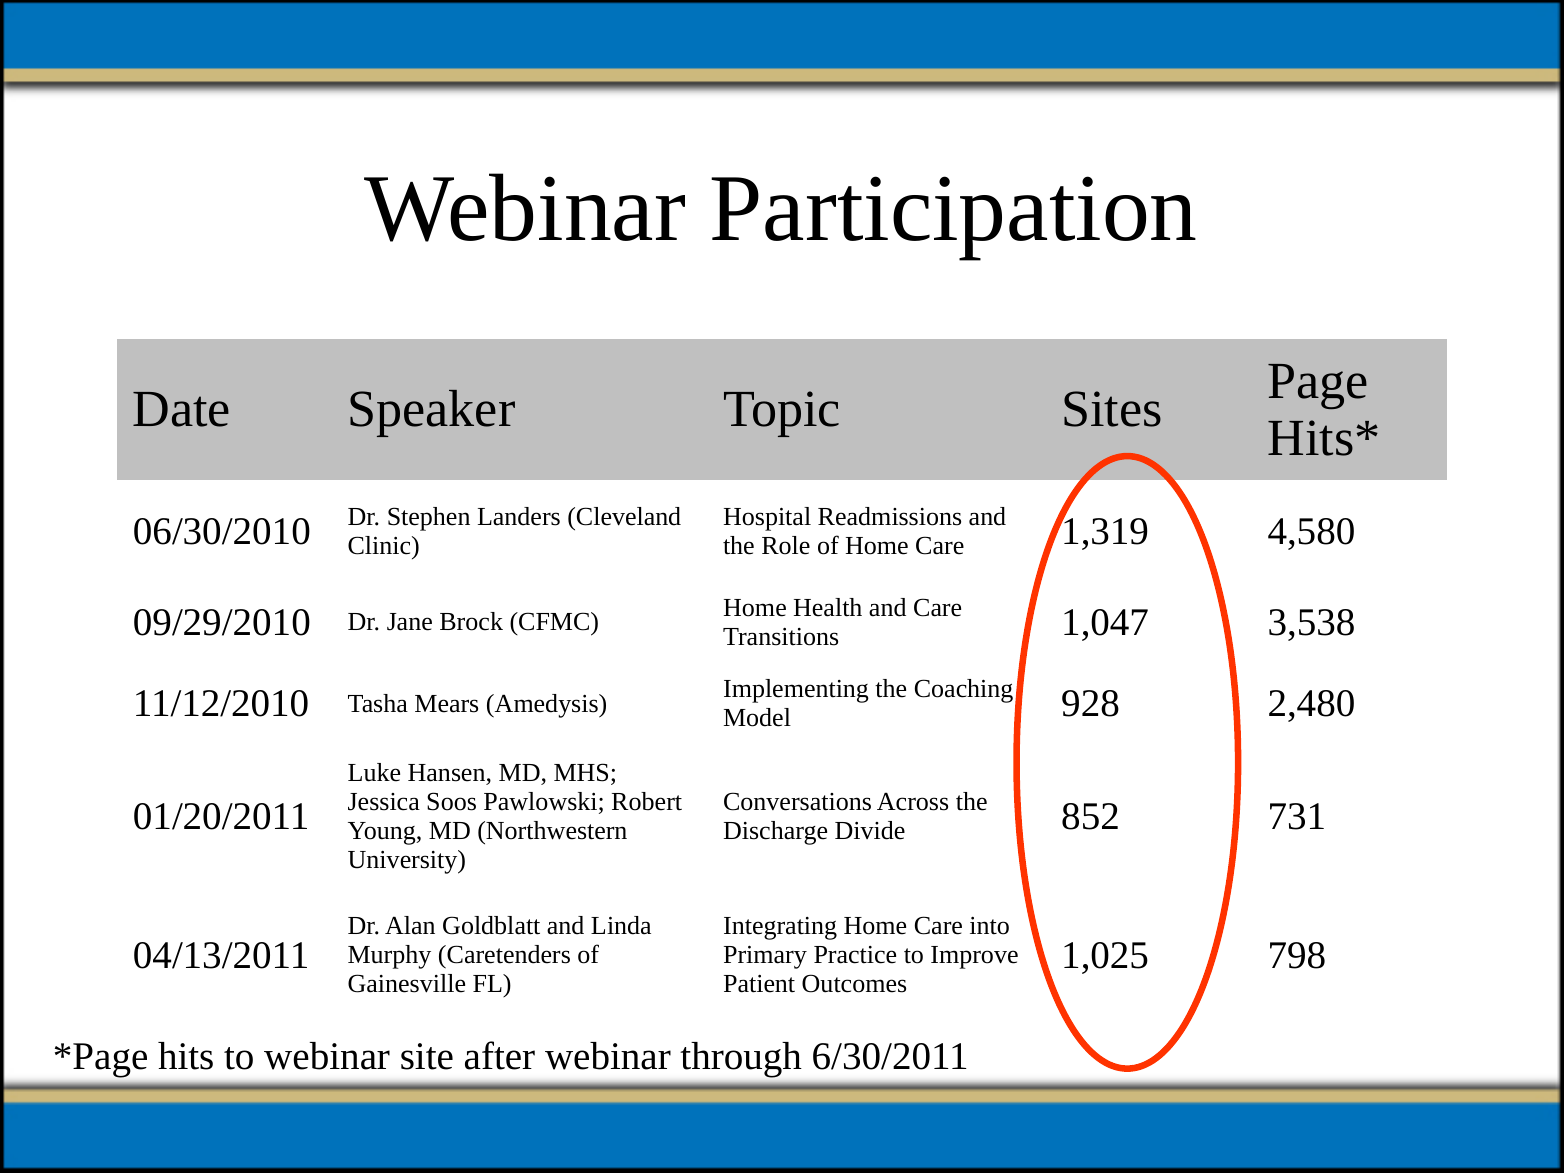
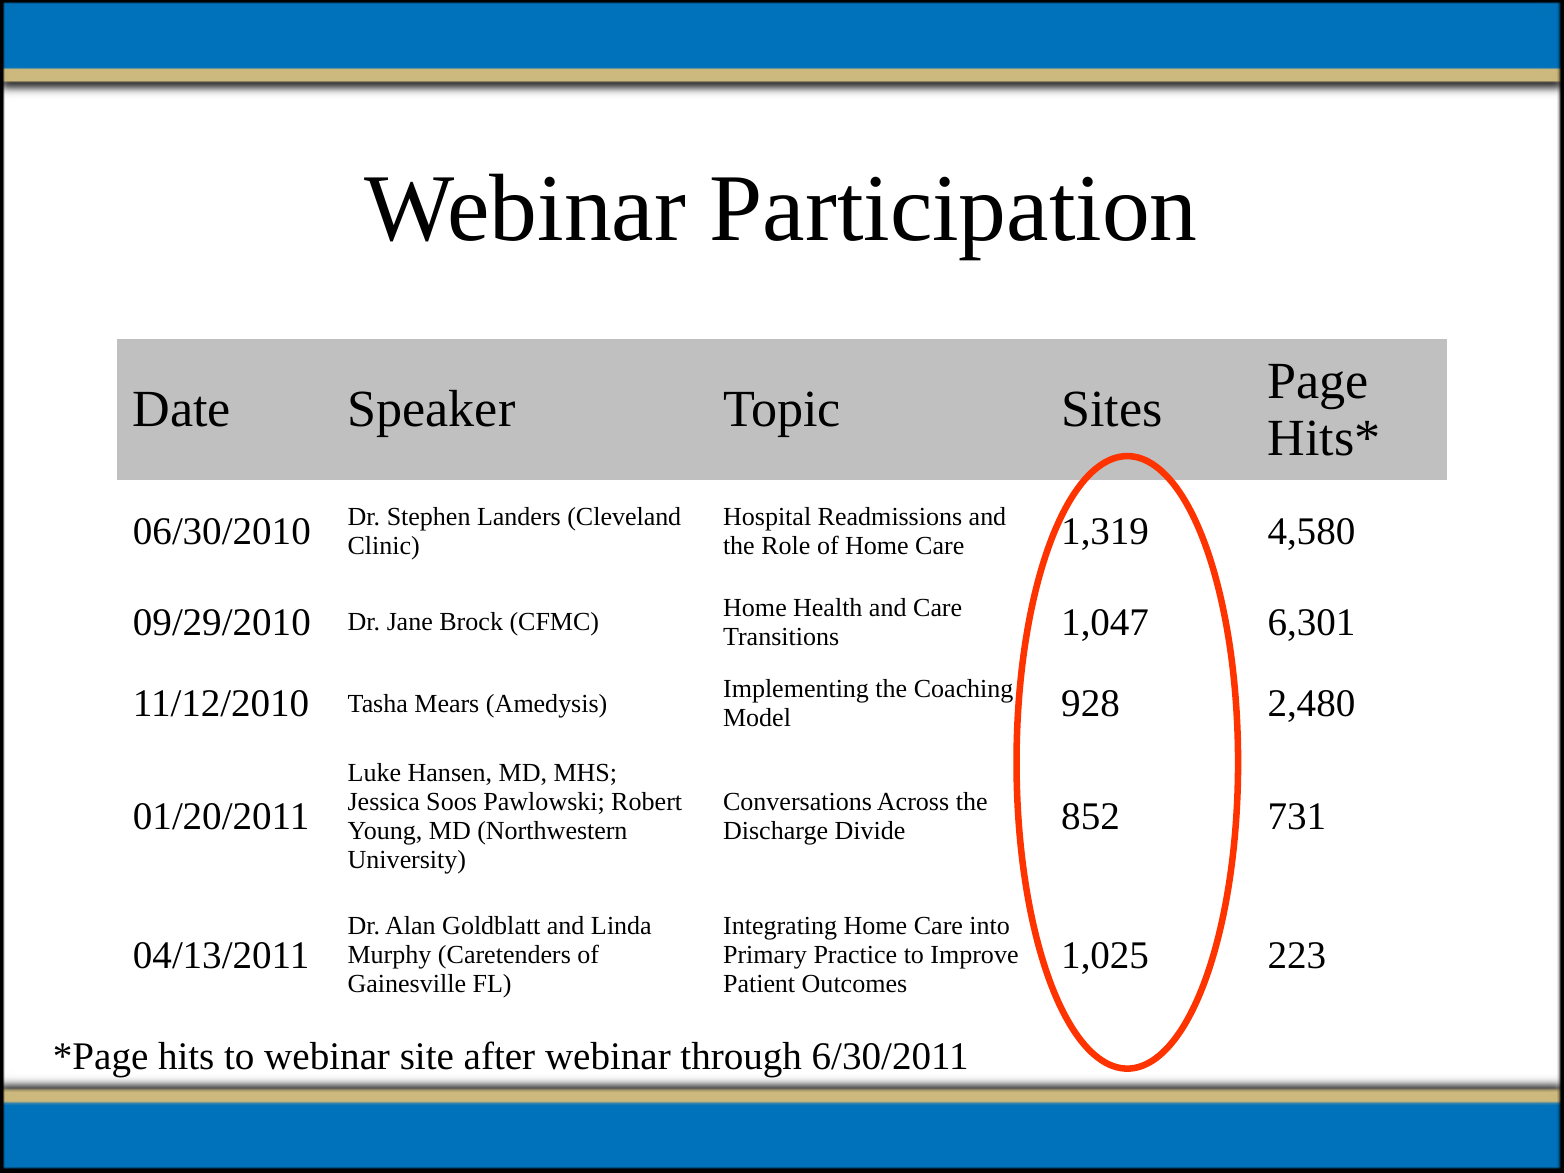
3,538: 3,538 -> 6,301
798: 798 -> 223
